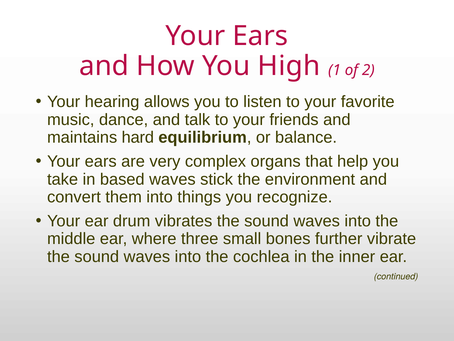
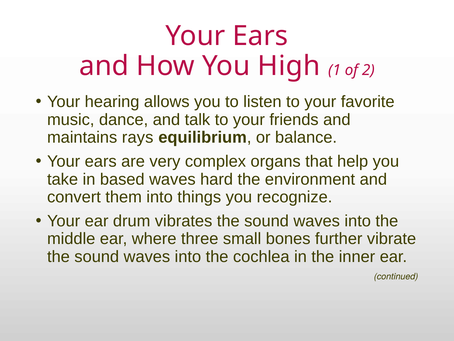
hard: hard -> rays
stick: stick -> hard
